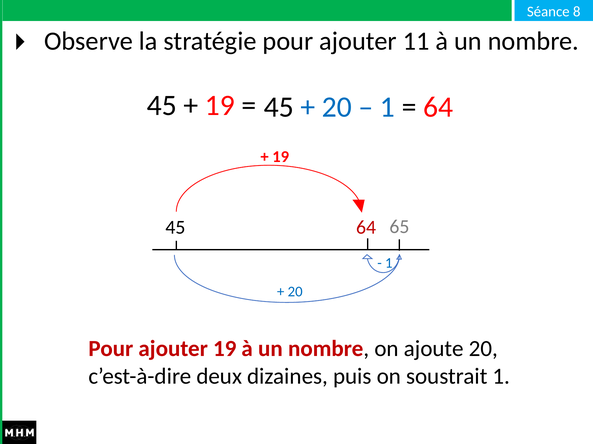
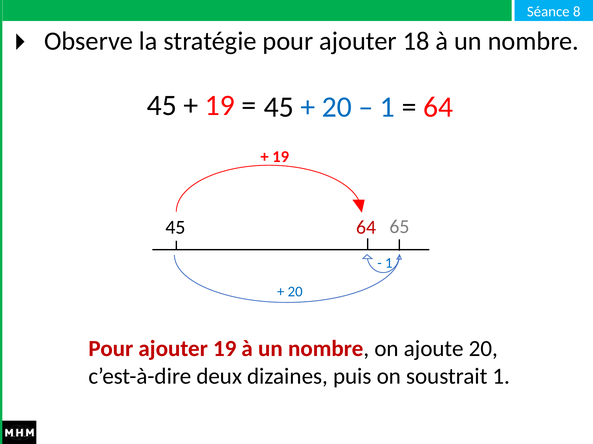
11: 11 -> 18
